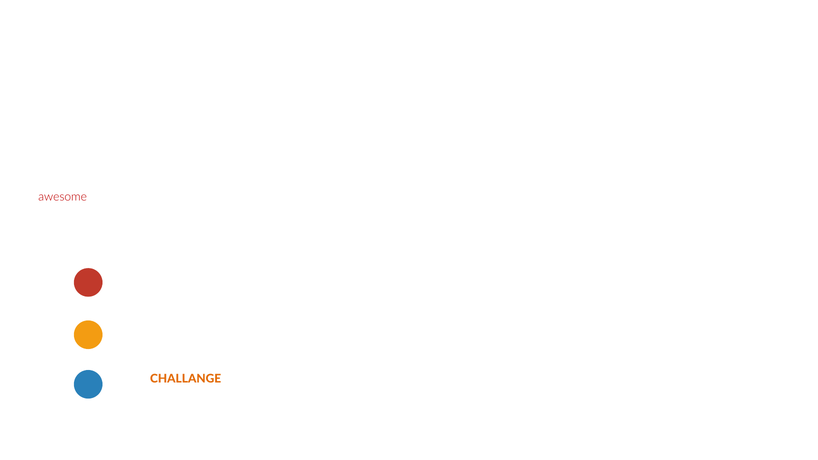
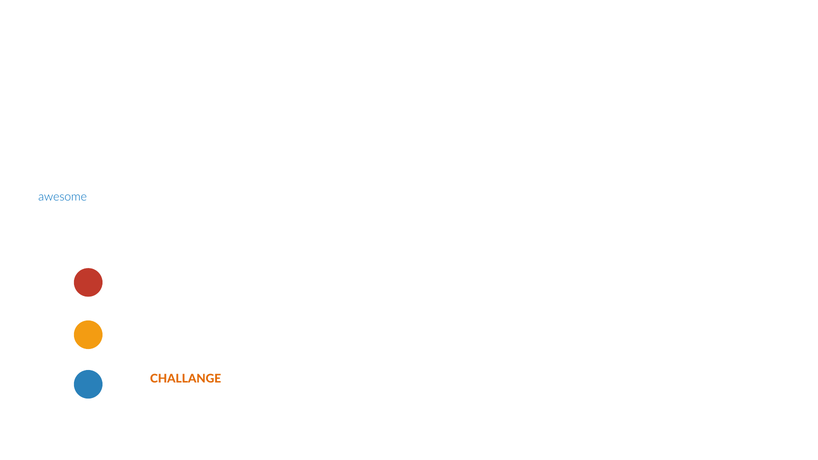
awesome colour: red -> blue
